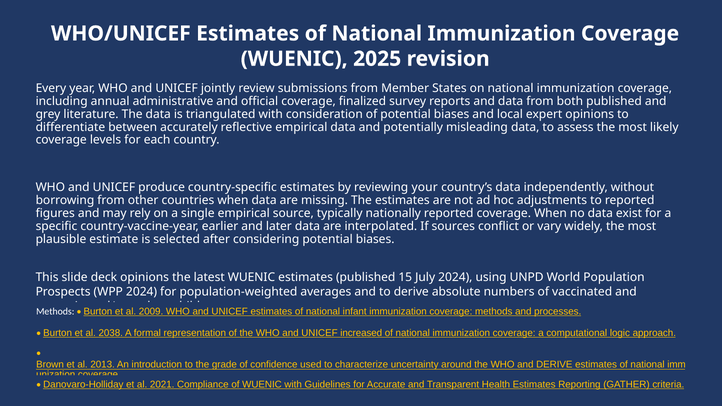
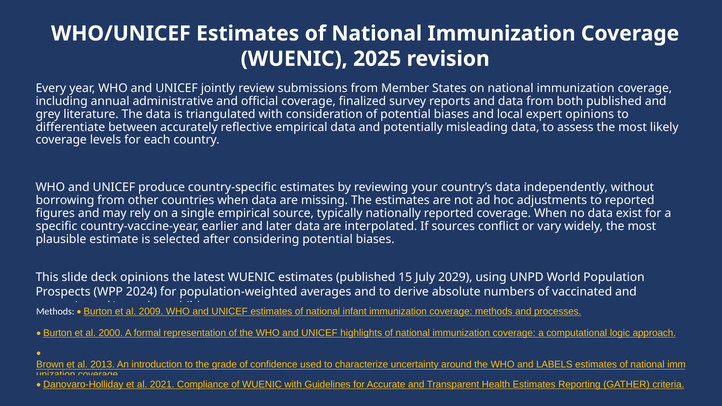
July 2024: 2024 -> 2029
2038: 2038 -> 2000
increased: increased -> highlights
and DERIVE: DERIVE -> LABELS
